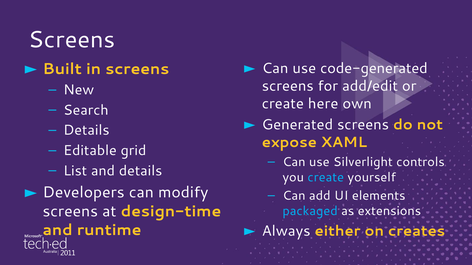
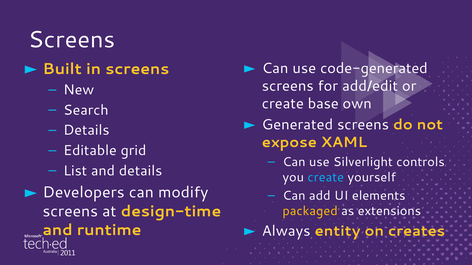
here: here -> base
packaged colour: light blue -> yellow
either: either -> entity
